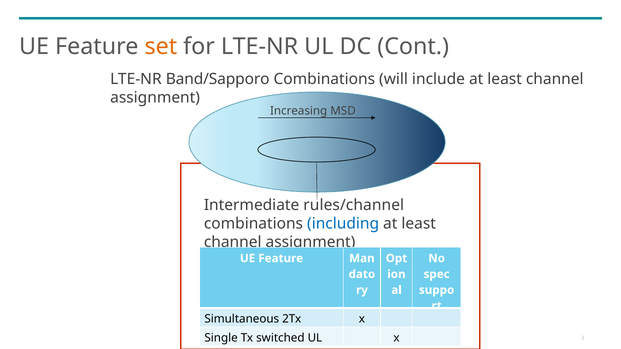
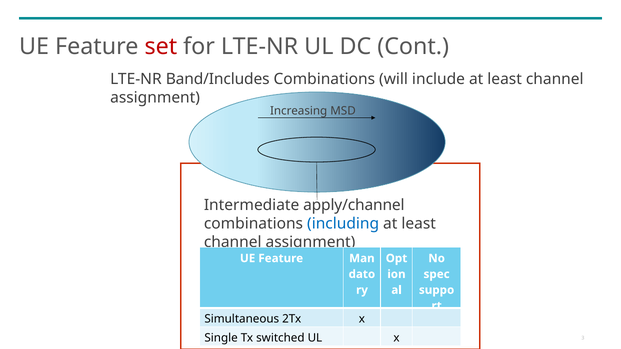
set colour: orange -> red
Band/Sapporo: Band/Sapporo -> Band/Includes
rules/channel: rules/channel -> apply/channel
